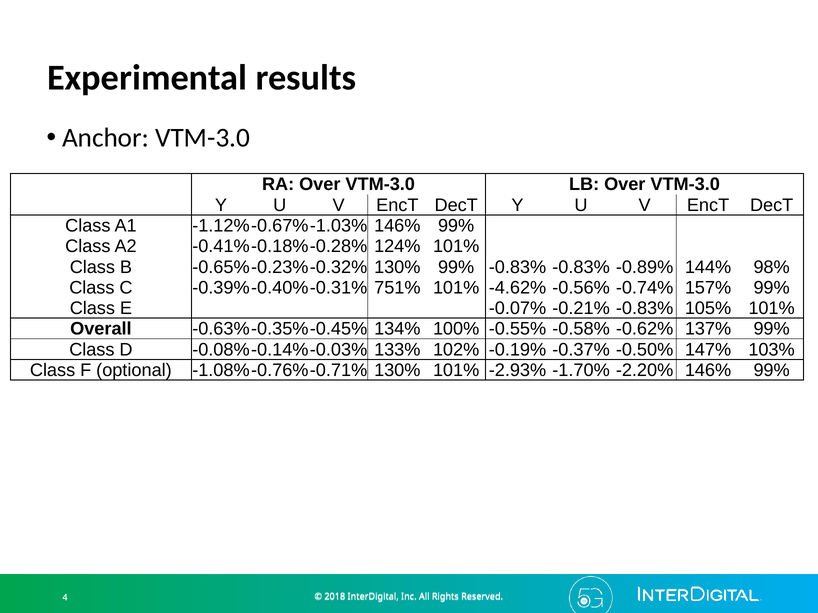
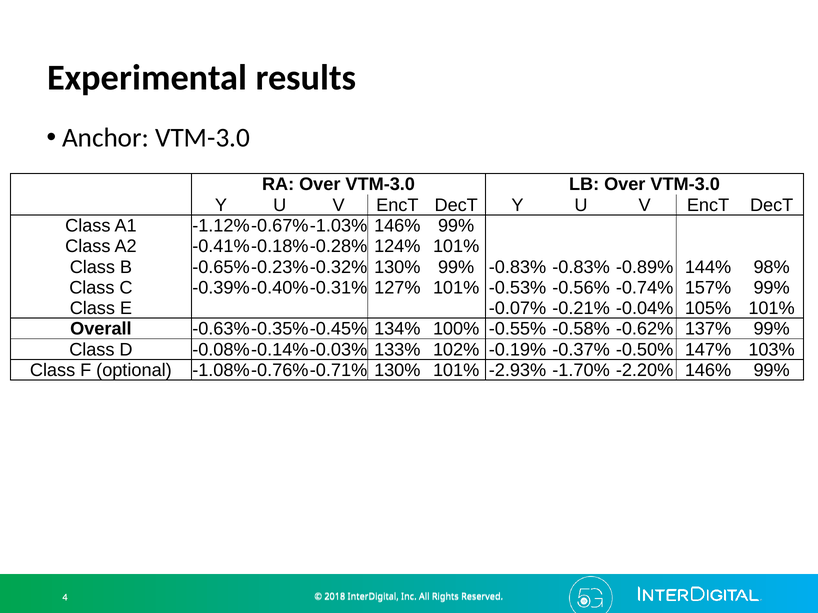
751%: 751% -> 127%
-4.62%: -4.62% -> -0.53%
-0.21% -0.83%: -0.83% -> -0.04%
